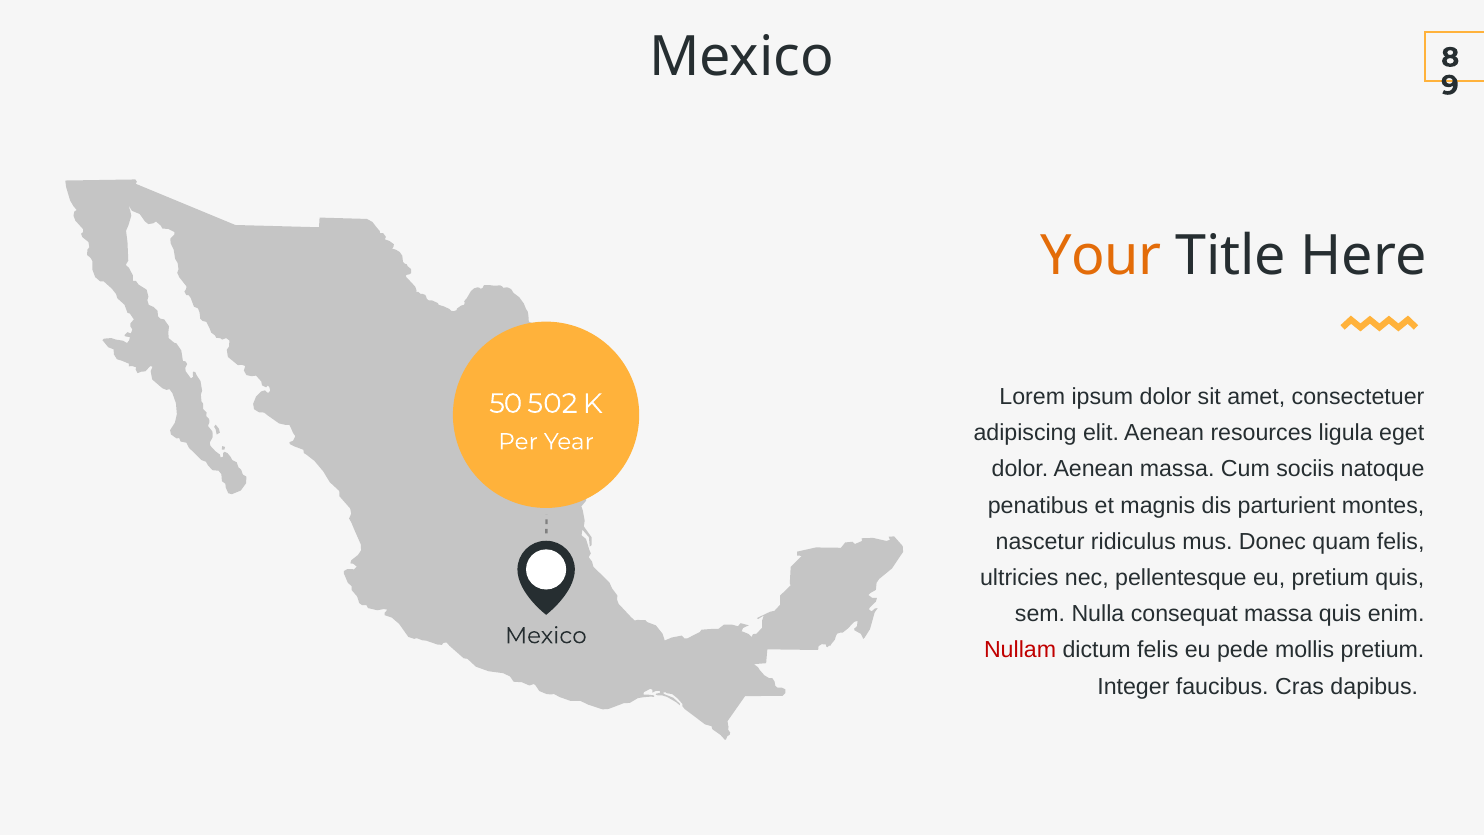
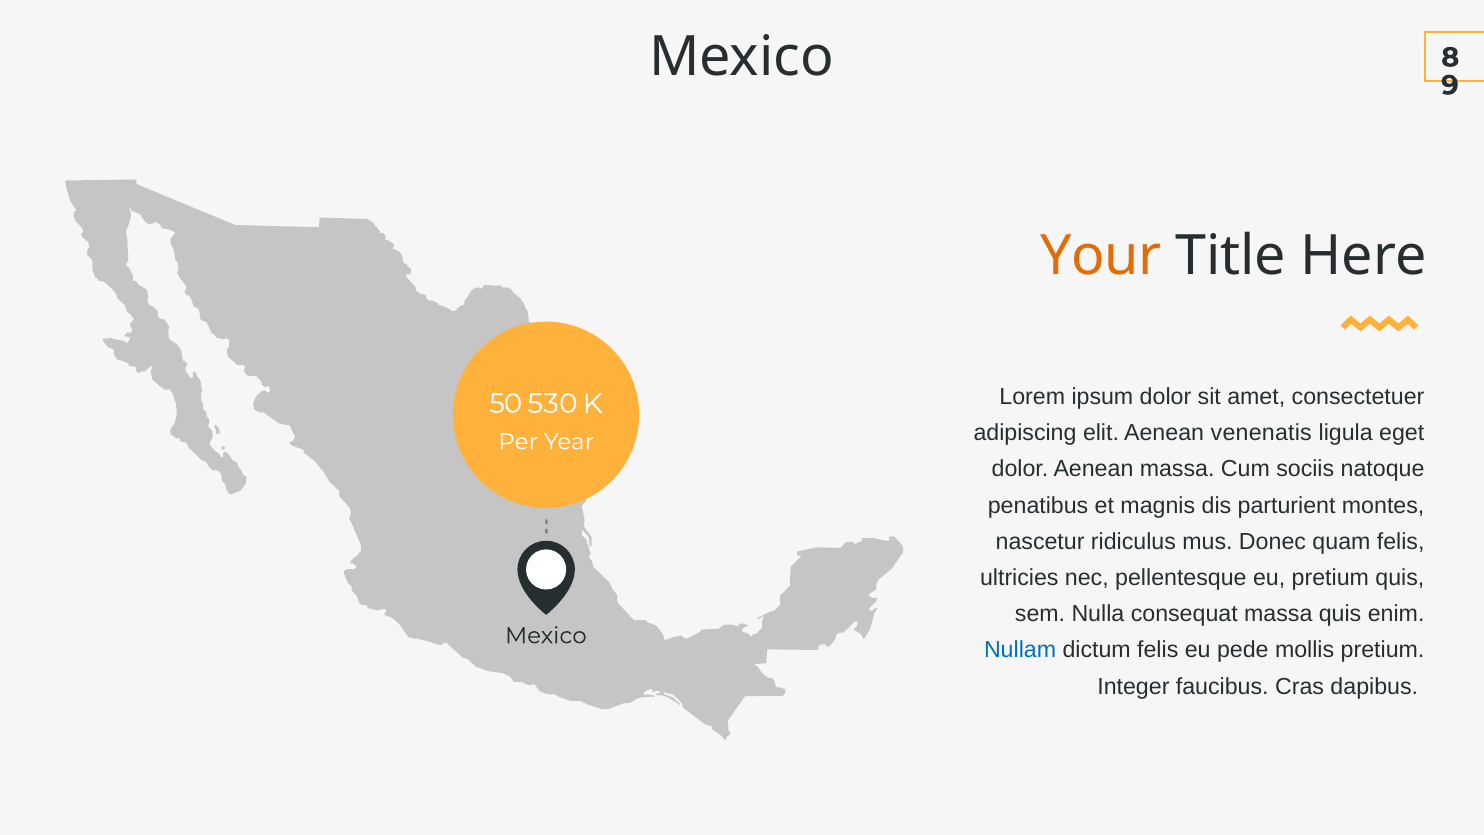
502: 502 -> 530
resources: resources -> venenatis
Nullam colour: red -> blue
